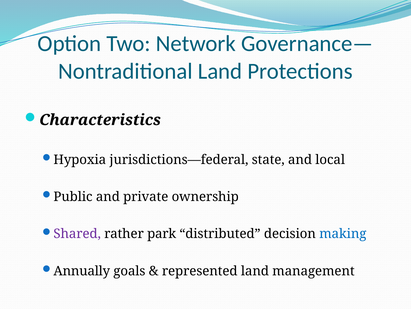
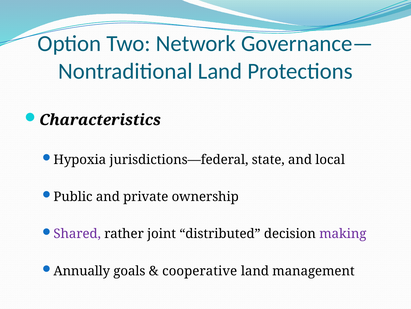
park: park -> joint
making colour: blue -> purple
represented: represented -> cooperative
